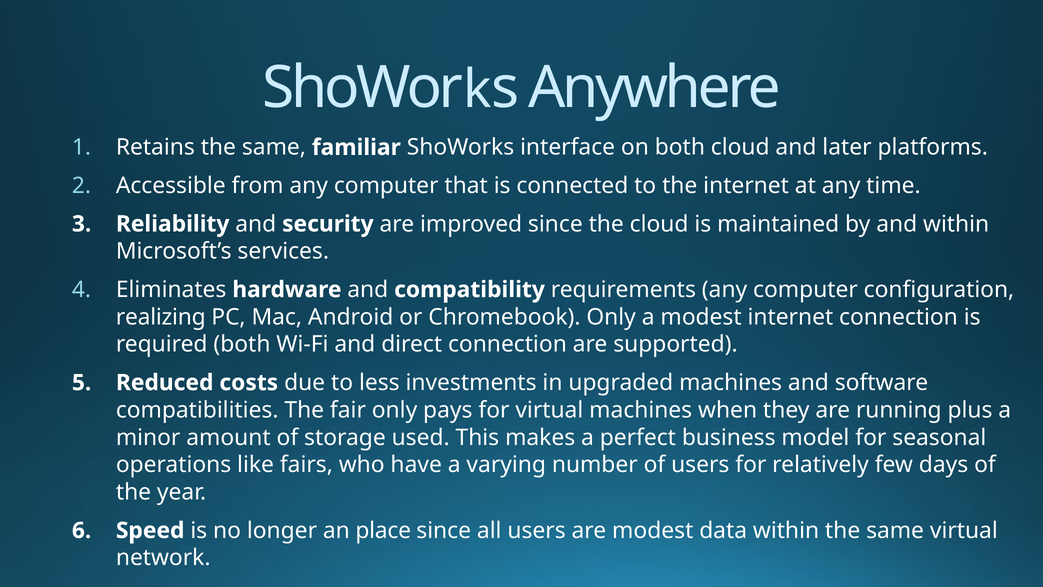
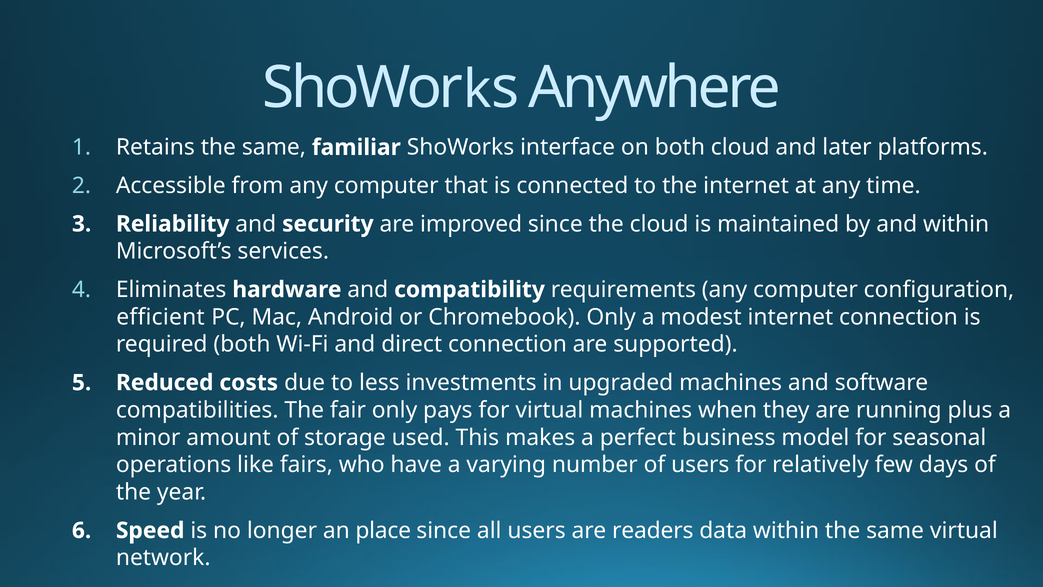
realizing: realizing -> efficient
are modest: modest -> readers
